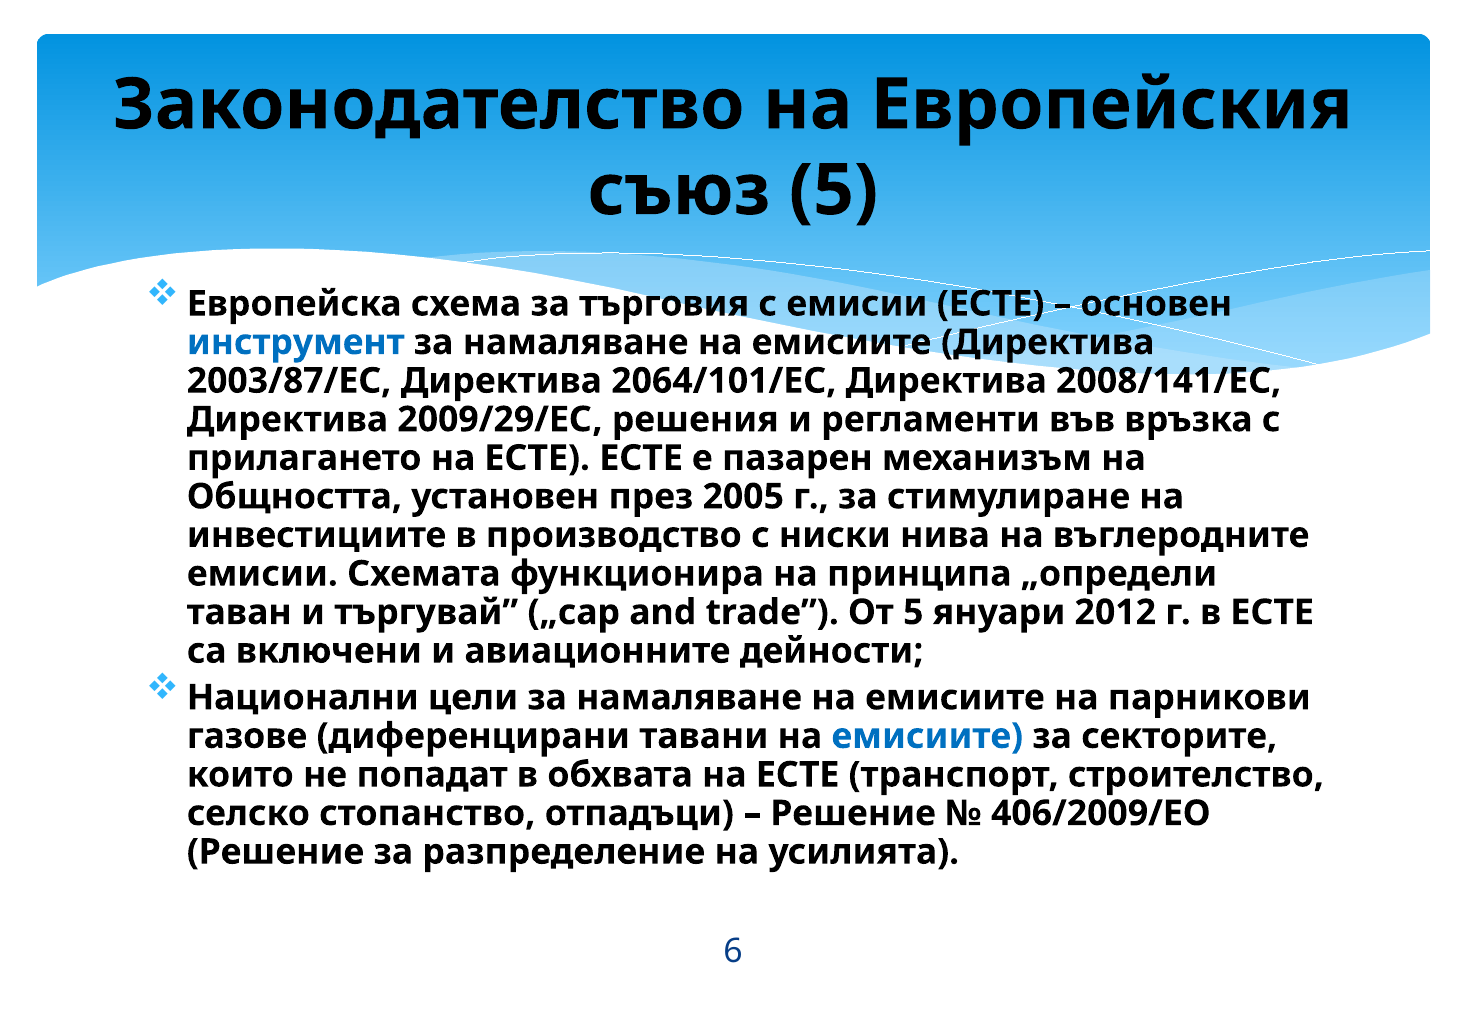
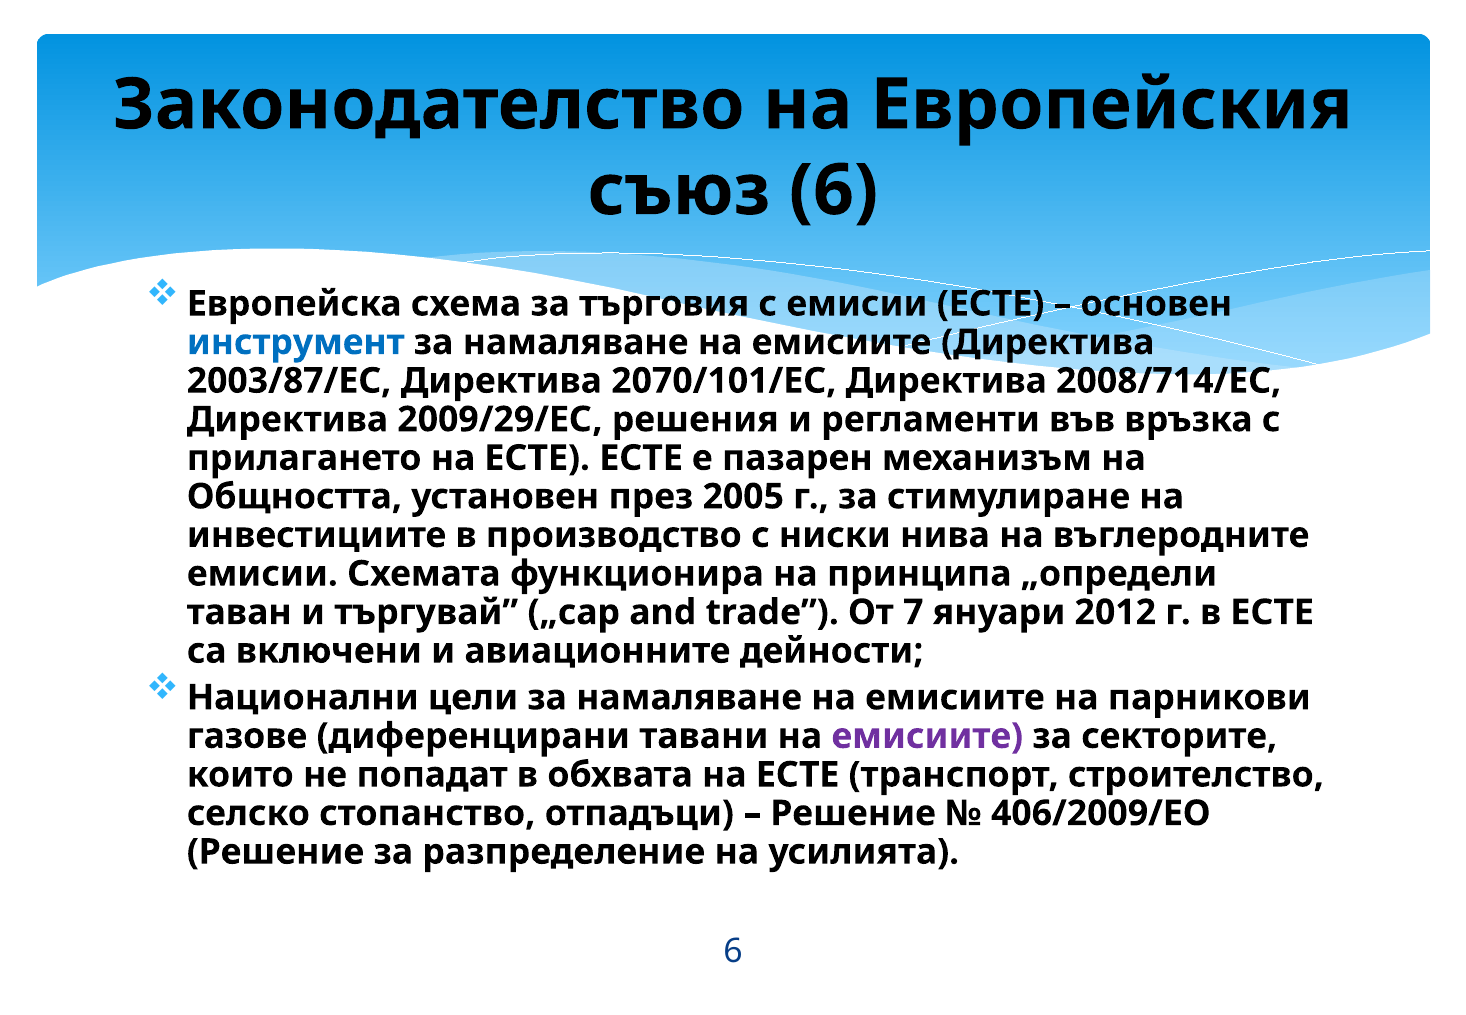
съюз 5: 5 -> 6
2064/101/ЕС: 2064/101/ЕС -> 2070/101/ЕС
2008/141/EC: 2008/141/EC -> 2008/714/EC
От 5: 5 -> 7
емисиите at (927, 736) colour: blue -> purple
